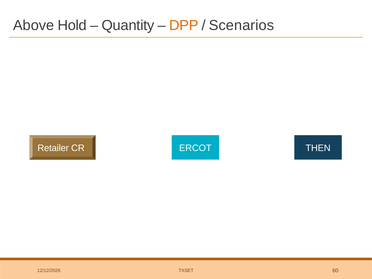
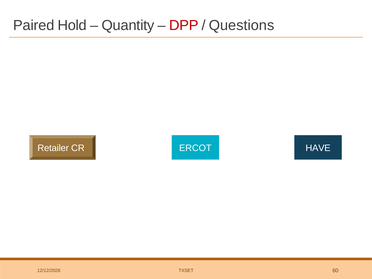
Above: Above -> Paired
DPP colour: orange -> red
Scenarios: Scenarios -> Questions
THEN: THEN -> HAVE
